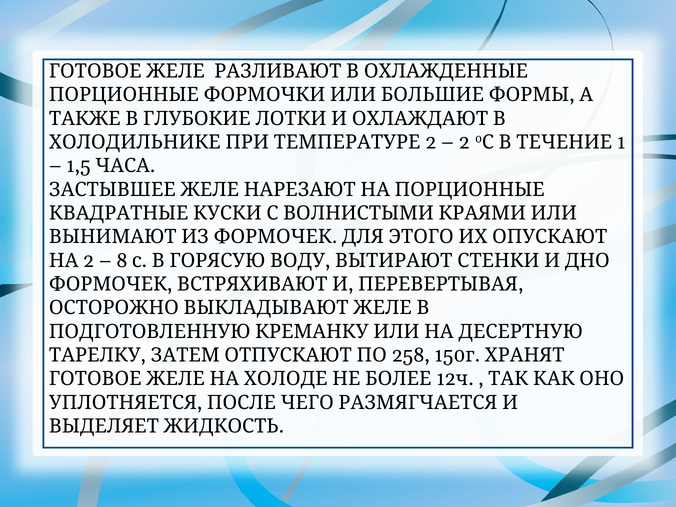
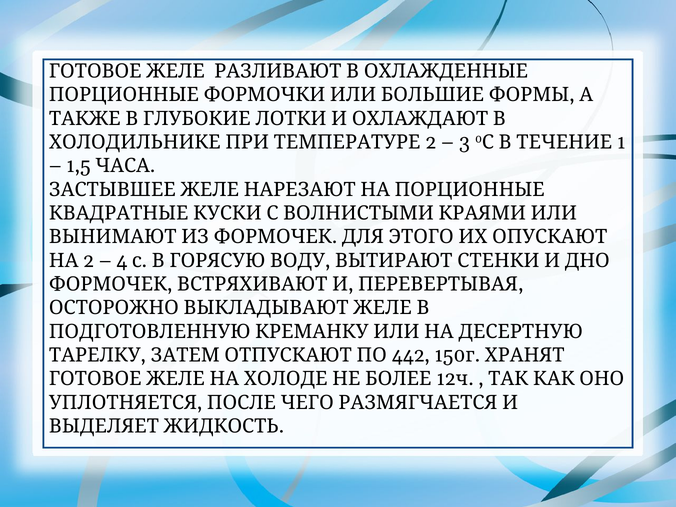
2 at (464, 142): 2 -> 3
8: 8 -> 4
258: 258 -> 442
